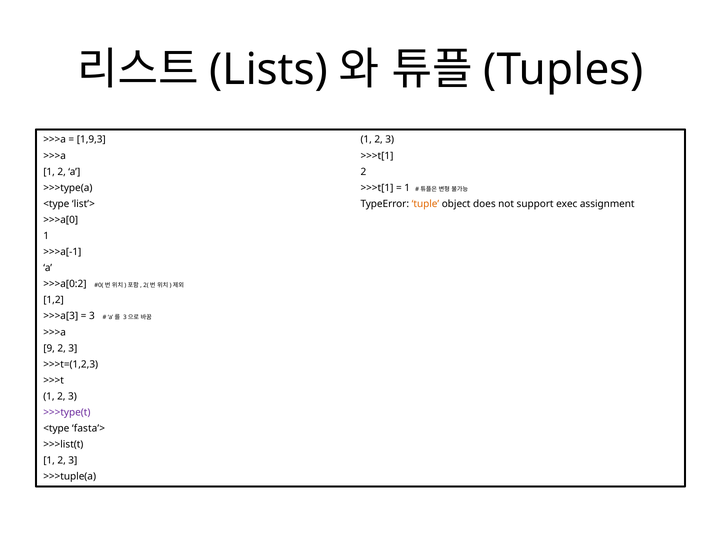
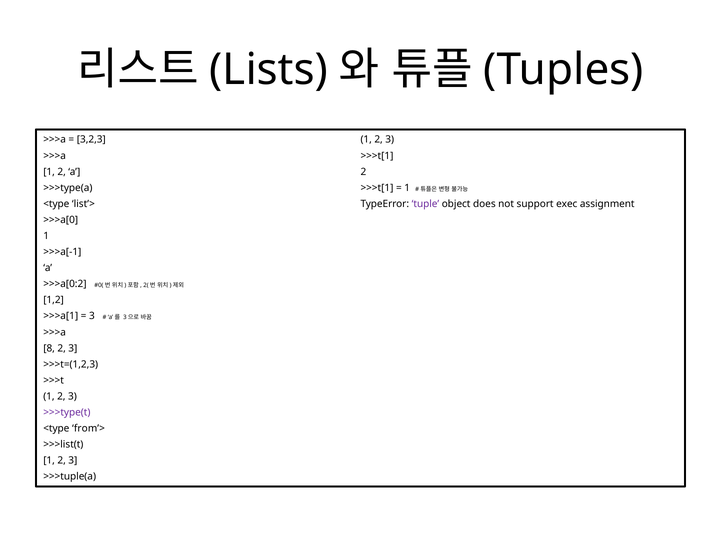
1,9,3: 1,9,3 -> 3,2,3
tuple colour: orange -> purple
>>>a[3: >>>a[3 -> >>>a[1
9: 9 -> 8
fasta’>: fasta’> -> from’>
